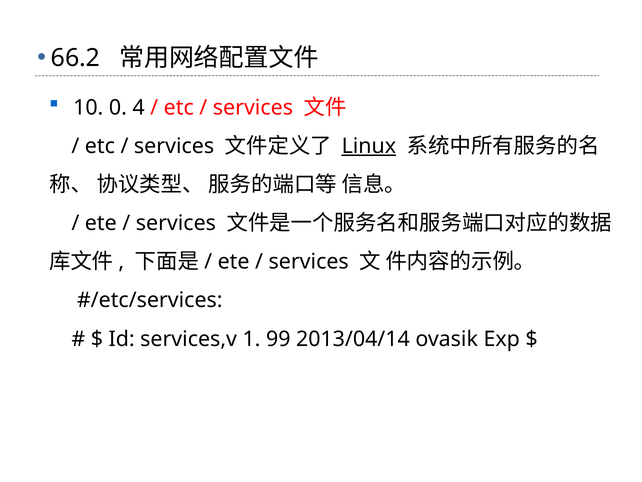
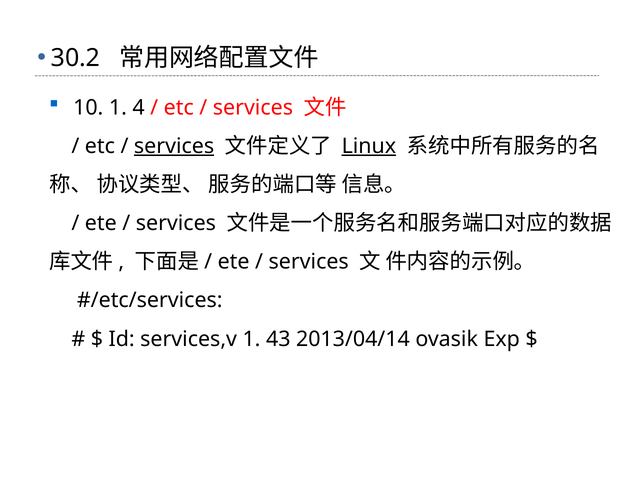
66.2: 66.2 -> 30.2
10 0: 0 -> 1
services at (174, 146) underline: none -> present
99: 99 -> 43
